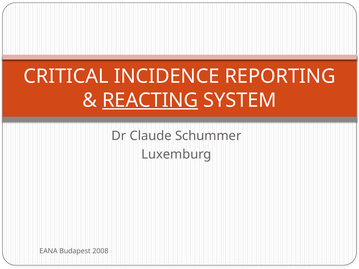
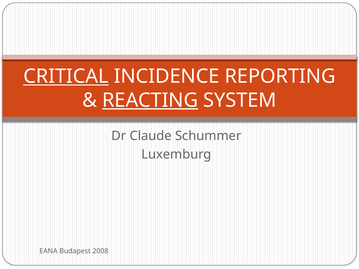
CRITICAL underline: none -> present
